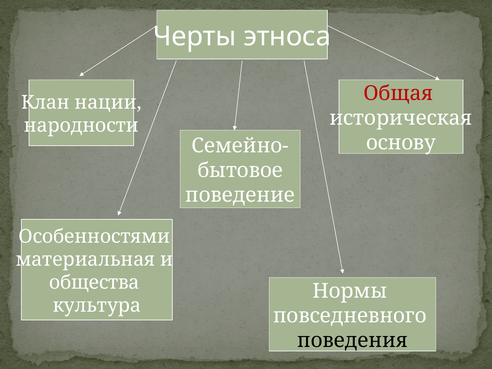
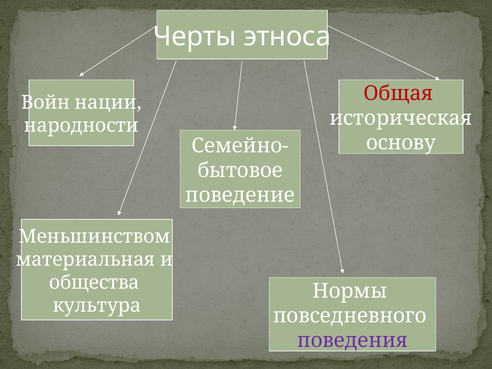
Клан: Клан -> Войн
Особенностями: Особенностями -> Меньшинством
поведения colour: black -> purple
